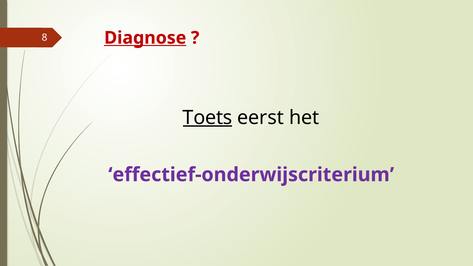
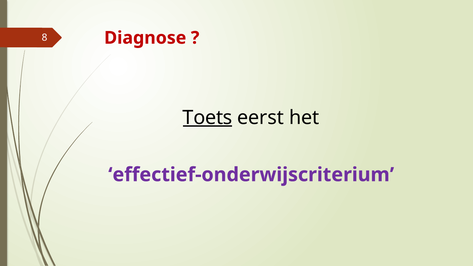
Diagnose underline: present -> none
